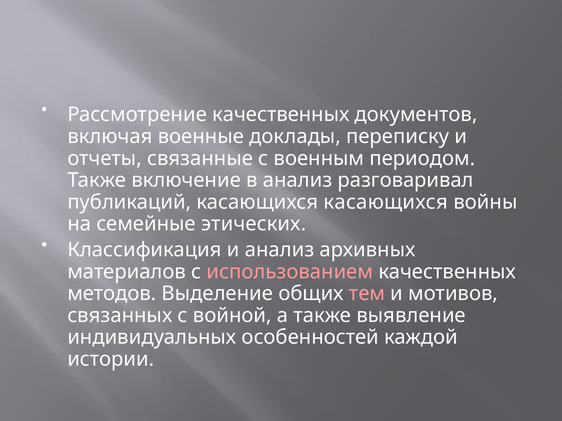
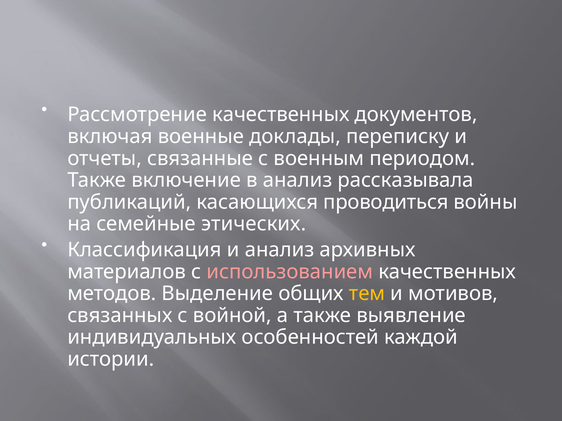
разговаривал: разговаривал -> рассказывала
касающихся касающихся: касающихся -> проводиться
тем colour: pink -> yellow
